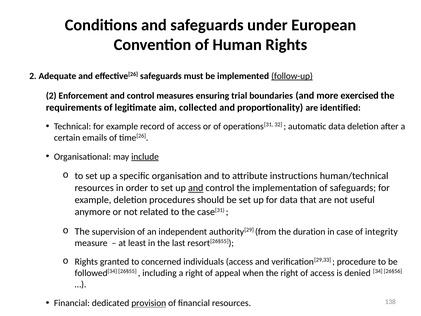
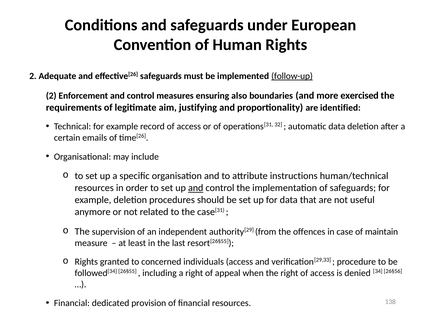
trial: trial -> also
collected: collected -> justifying
include underline: present -> none
duration: duration -> offences
integrity: integrity -> maintain
provision underline: present -> none
